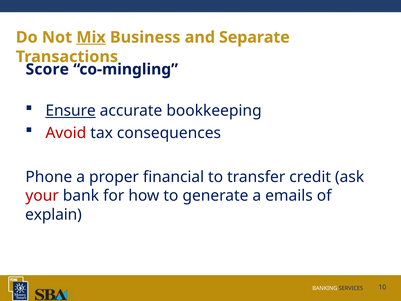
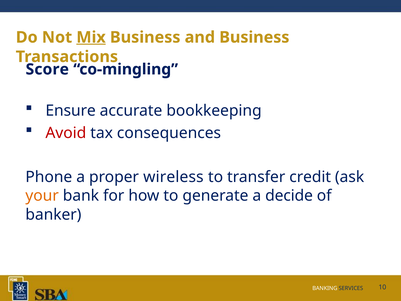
and Separate: Separate -> Business
Ensure underline: present -> none
financial: financial -> wireless
your colour: red -> orange
emails: emails -> decide
explain: explain -> banker
